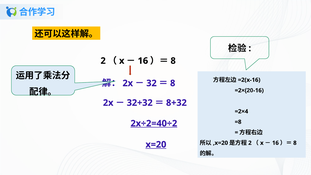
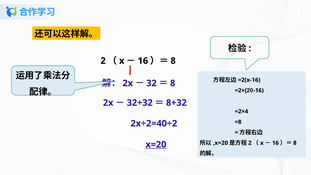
2x÷2=40÷2 underline: present -> none
